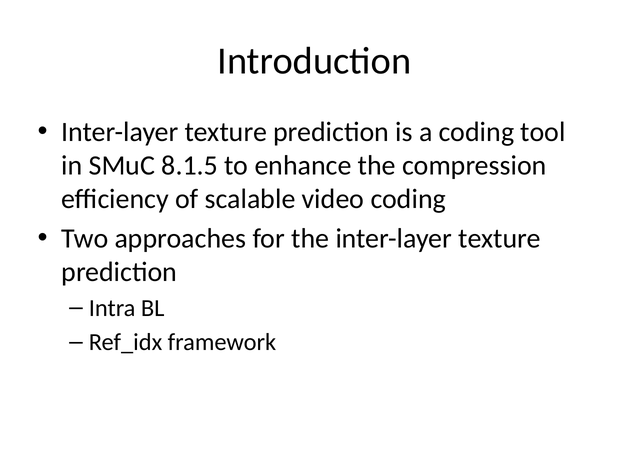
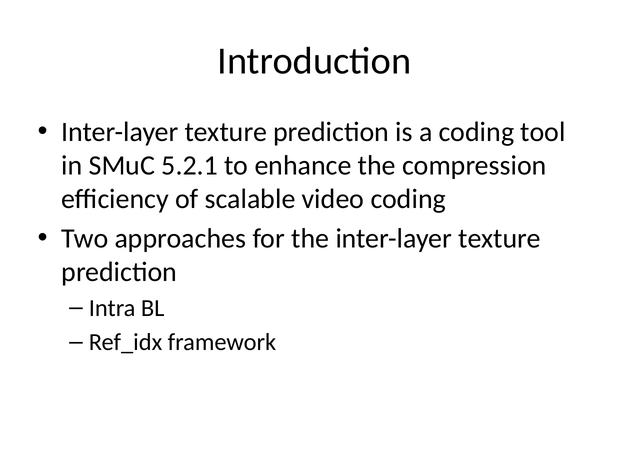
8.1.5: 8.1.5 -> 5.2.1
